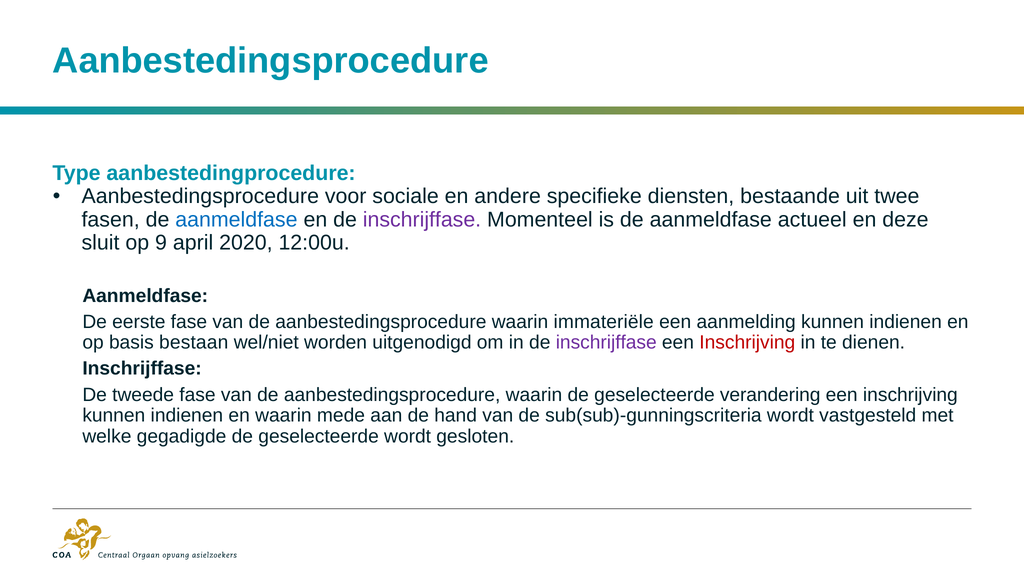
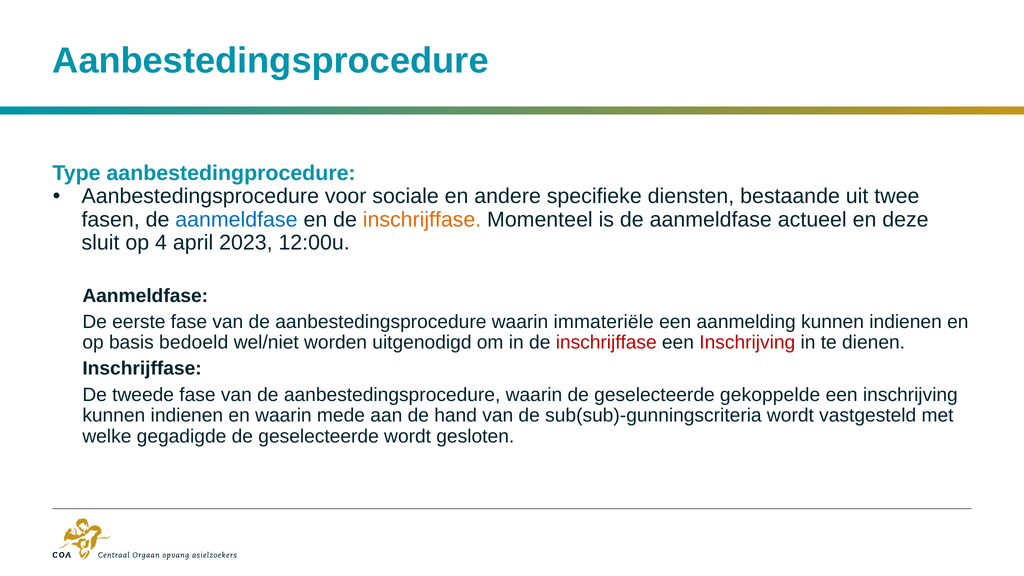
inschrijffase at (422, 219) colour: purple -> orange
9: 9 -> 4
2020: 2020 -> 2023
bestaan: bestaan -> bedoeld
inschrijffase at (606, 343) colour: purple -> red
verandering: verandering -> gekoppelde
